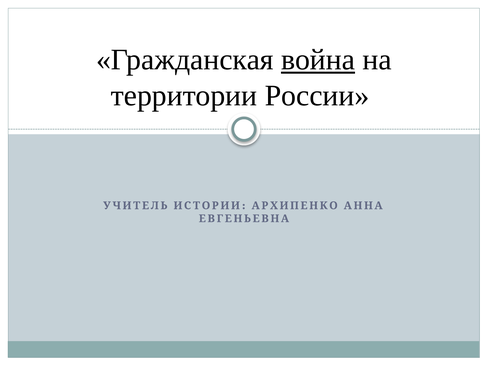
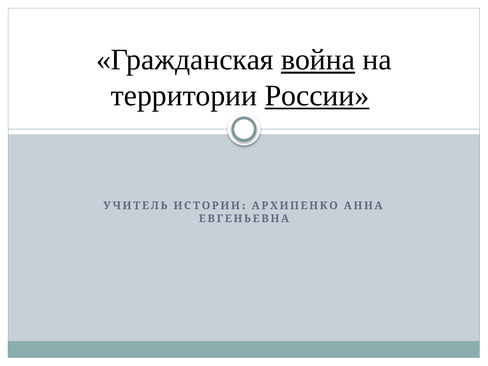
России underline: none -> present
